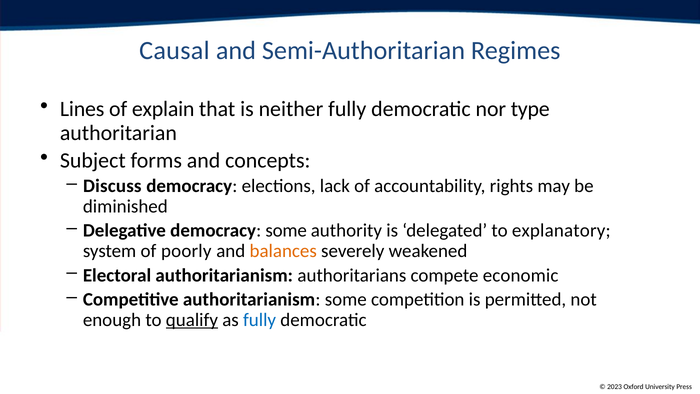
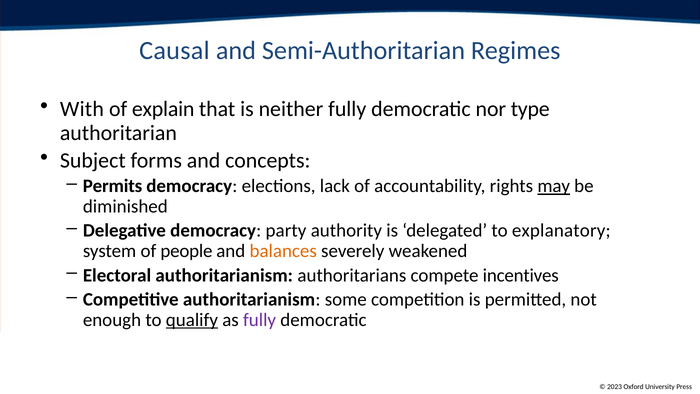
Lines: Lines -> With
Discuss: Discuss -> Permits
may underline: none -> present
democracy some: some -> party
poorly: poorly -> people
economic: economic -> incentives
fully at (260, 320) colour: blue -> purple
